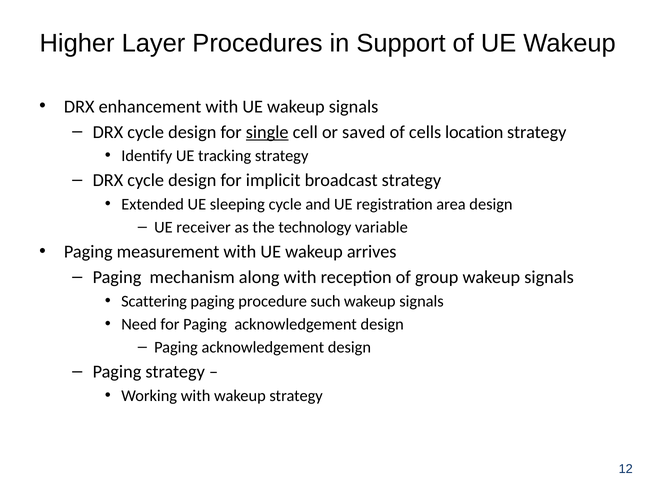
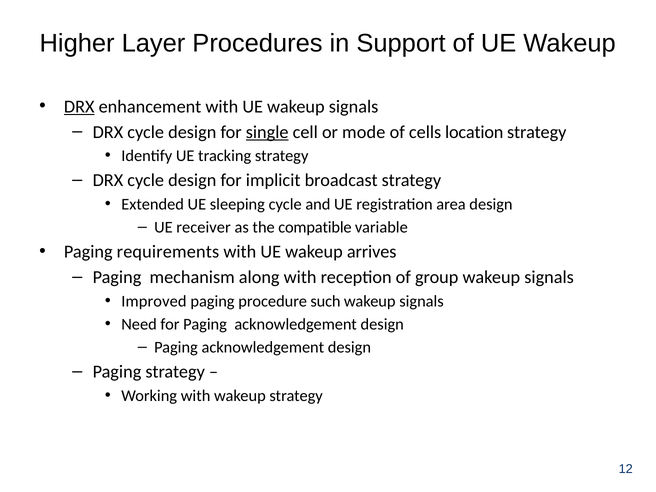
DRX at (79, 106) underline: none -> present
saved: saved -> mode
technology: technology -> compatible
measurement: measurement -> requirements
Scattering: Scattering -> Improved
